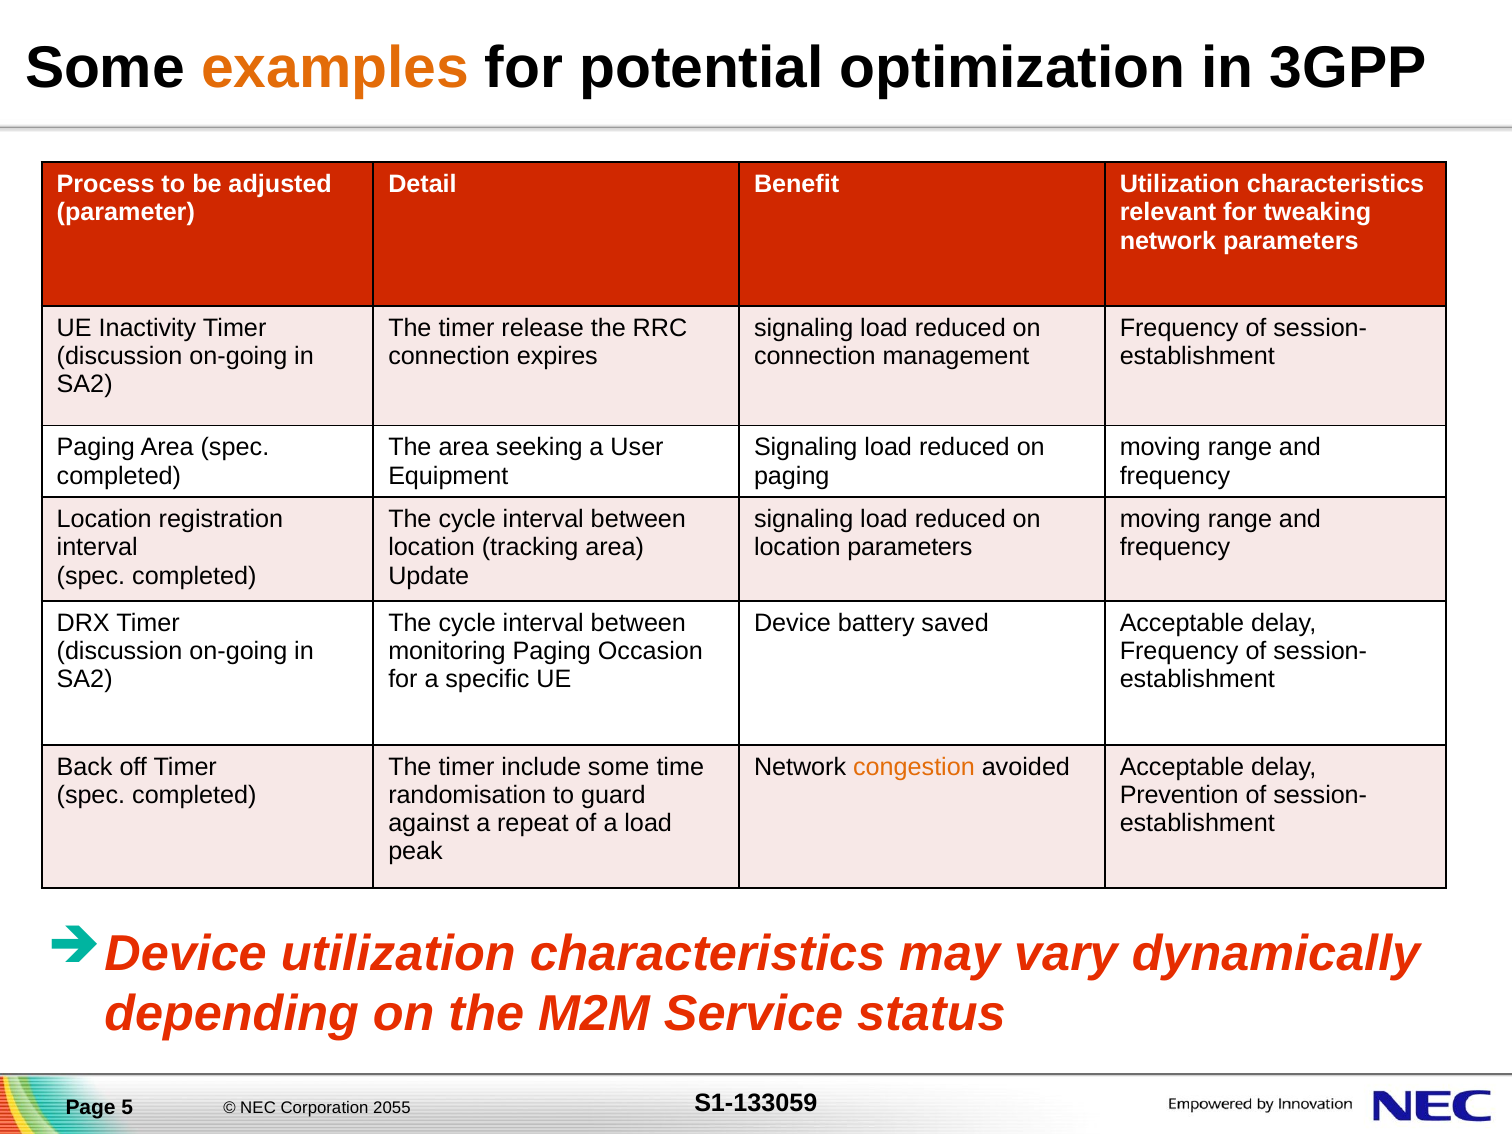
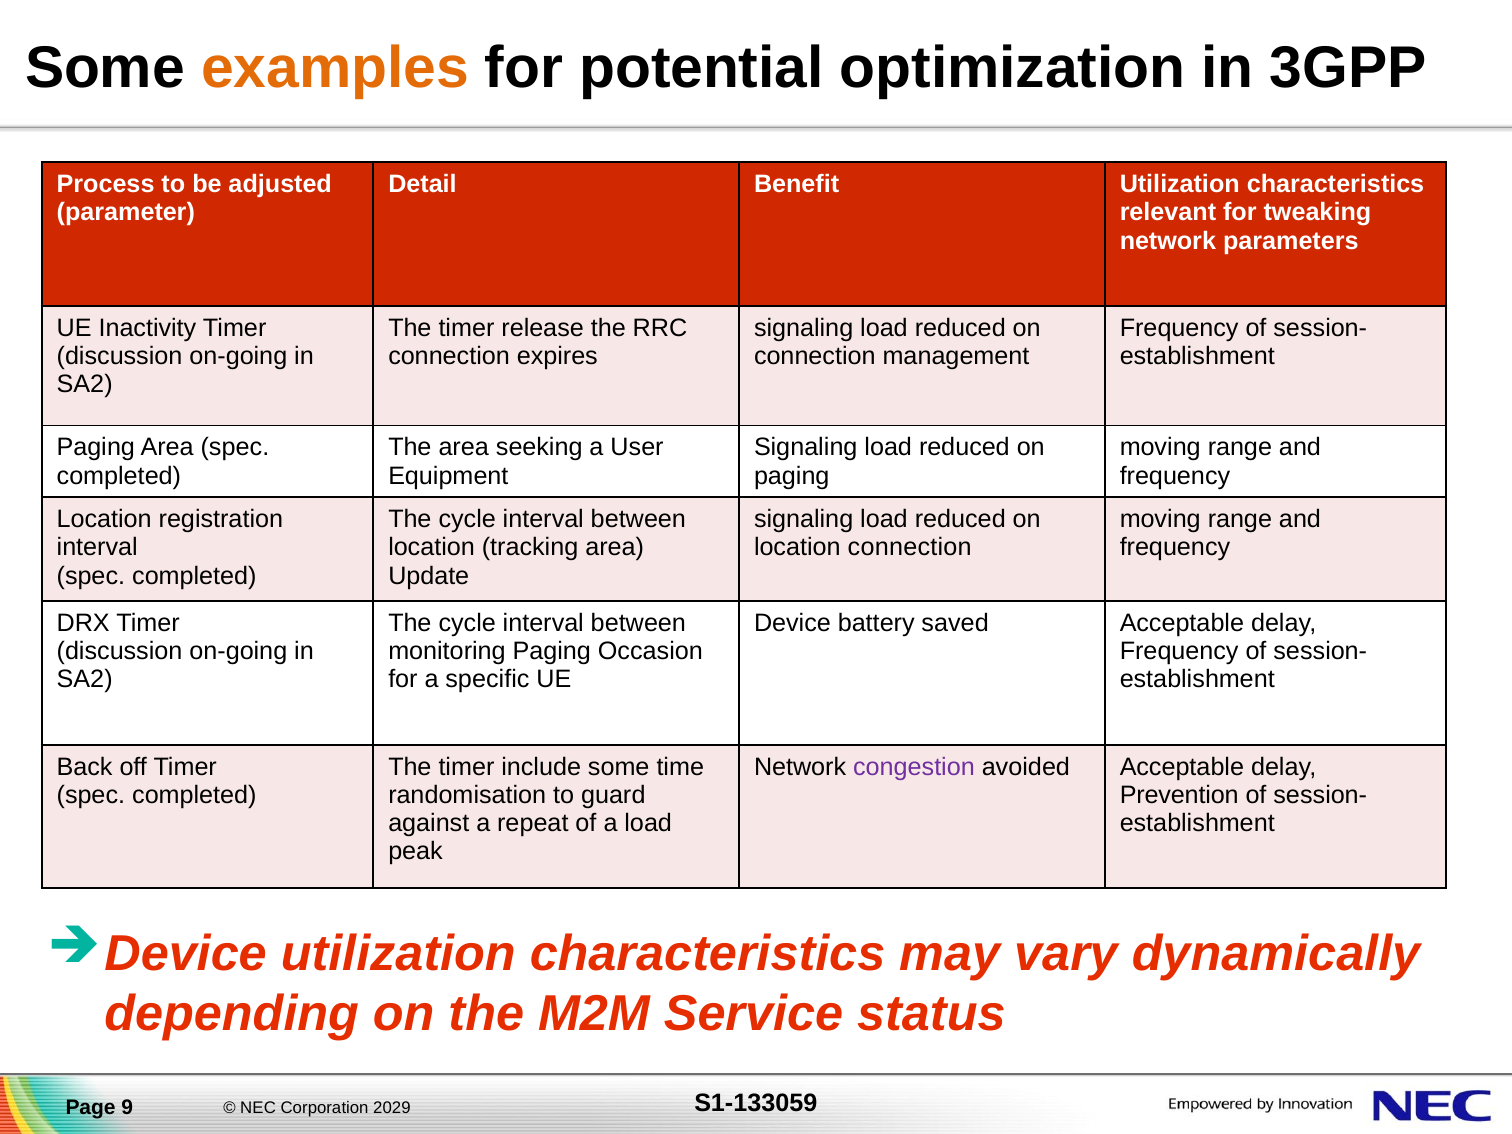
location parameters: parameters -> connection
congestion colour: orange -> purple
5: 5 -> 9
2055: 2055 -> 2029
